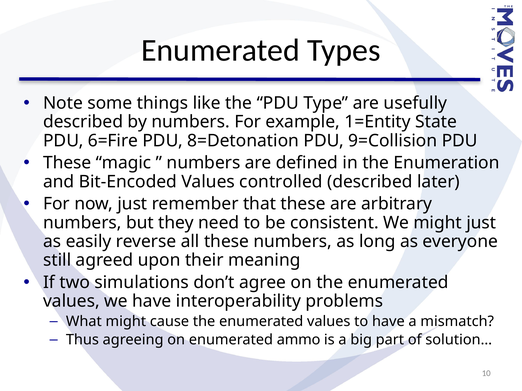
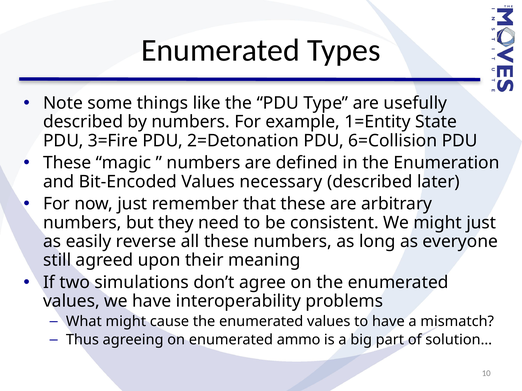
6=Fire: 6=Fire -> 3=Fire
8=Detonation: 8=Detonation -> 2=Detonation
9=Collision: 9=Collision -> 6=Collision
controlled: controlled -> necessary
